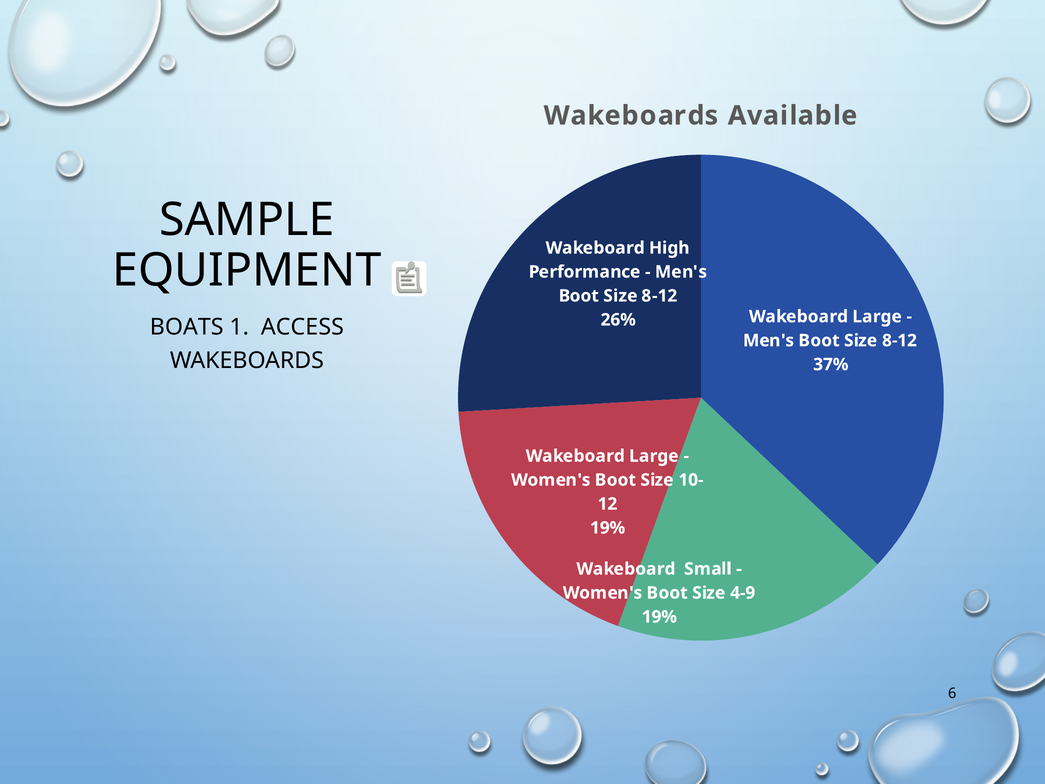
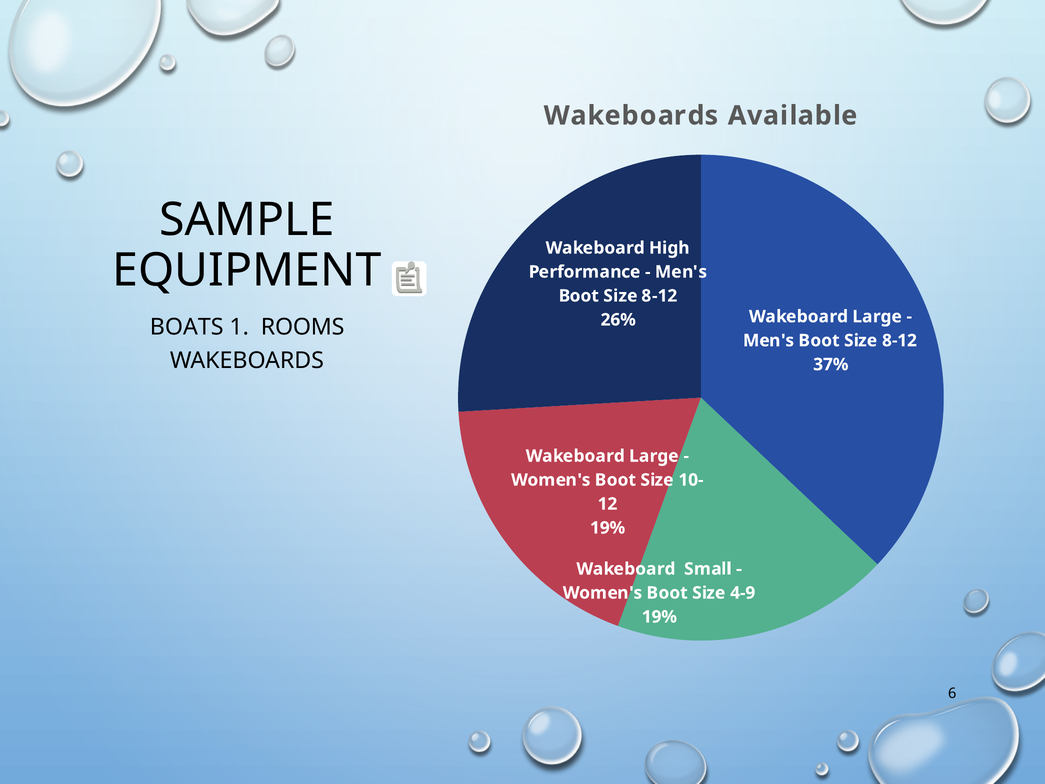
ACCESS: ACCESS -> ROOMS
